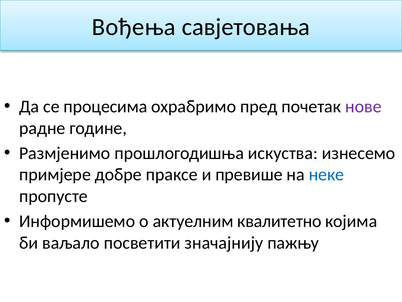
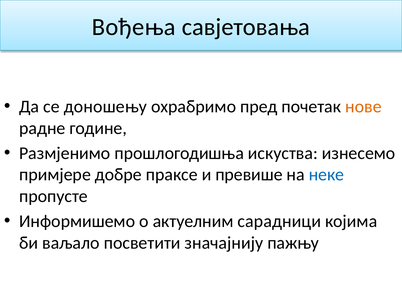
процесима: процесима -> доношењу
нове colour: purple -> orange
квалитетно: квалитетно -> сарадници
